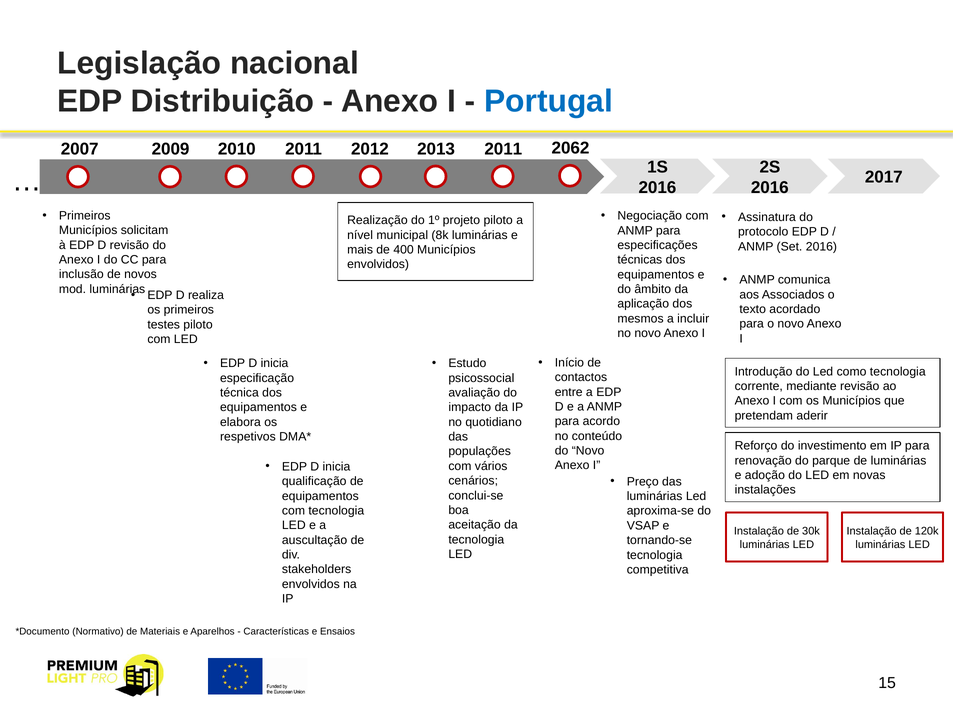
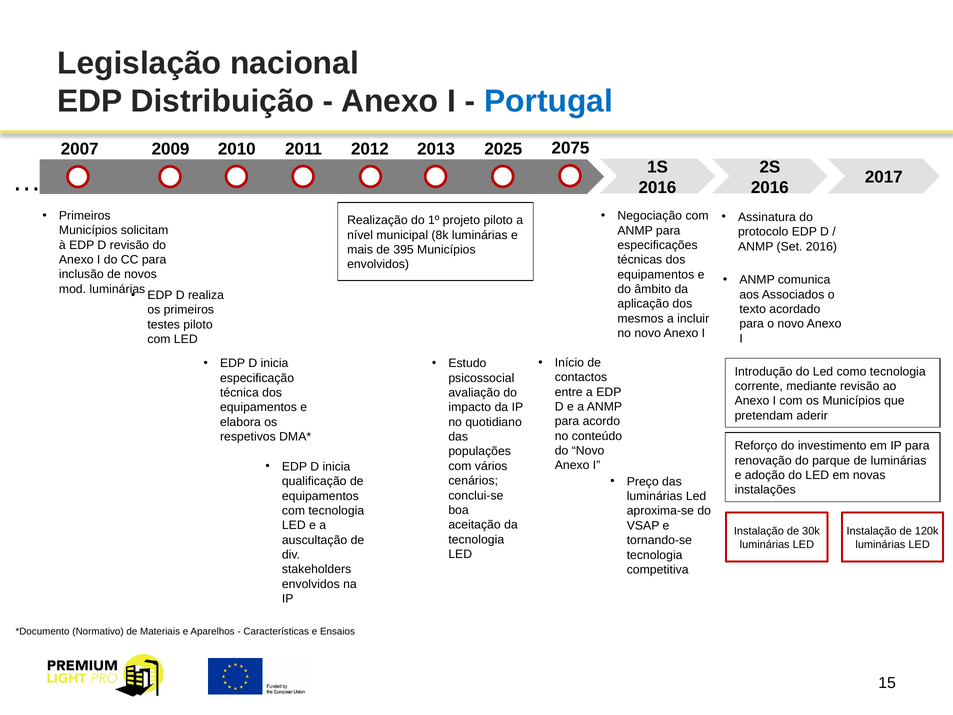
2012 2011: 2011 -> 2025
2062: 2062 -> 2075
400: 400 -> 395
